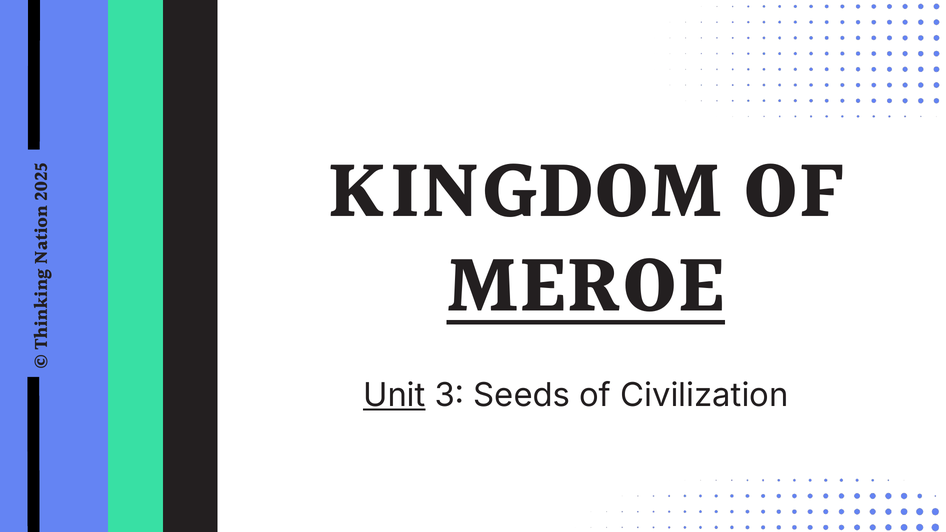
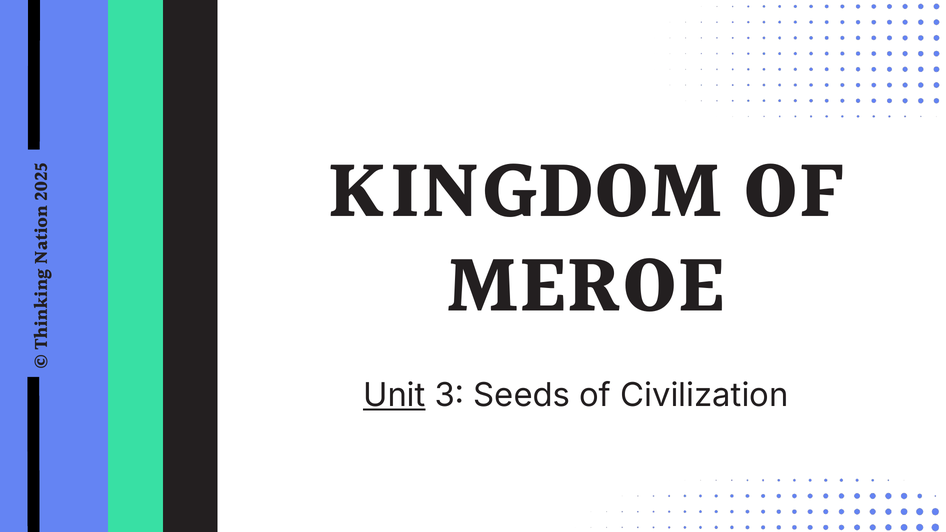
MEROE underline: present -> none
